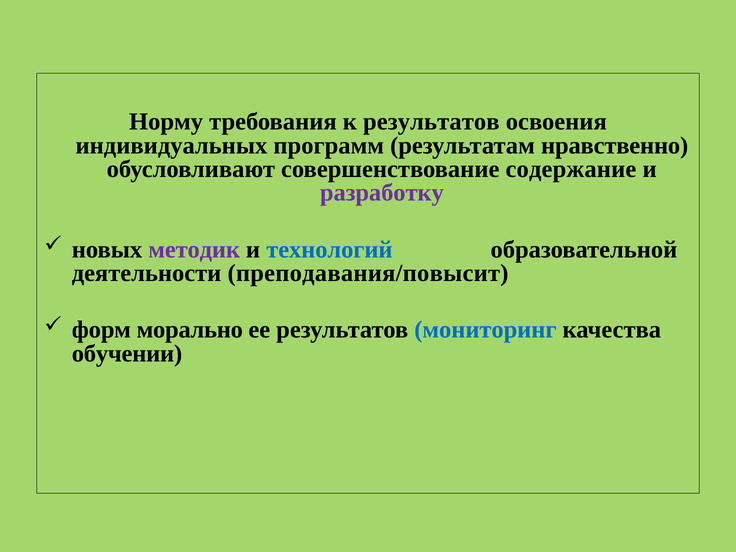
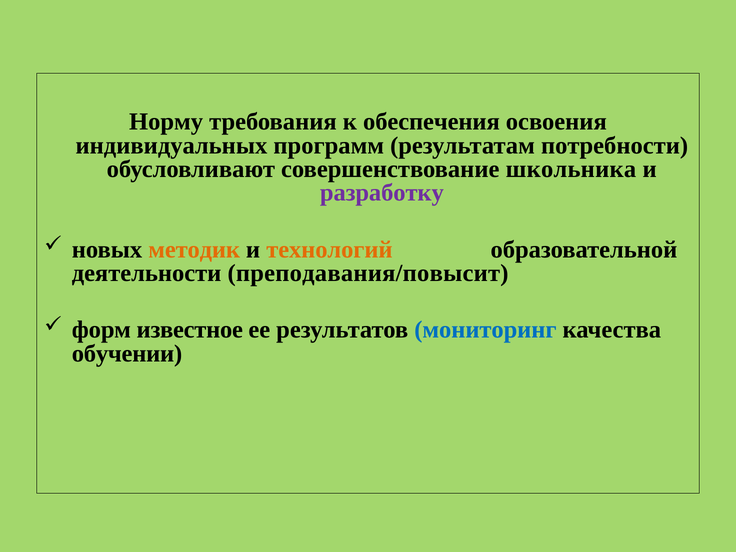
к результатов: результатов -> обеспечения
нравственно: нравственно -> потребности
содержание: содержание -> школьника
методик colour: purple -> orange
технологий colour: blue -> orange
морально: морально -> известное
